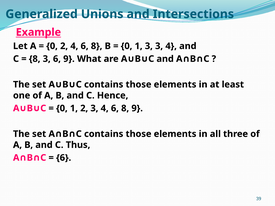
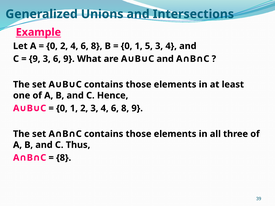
1 3: 3 -> 5
8 at (35, 59): 8 -> 9
6 at (64, 158): 6 -> 8
